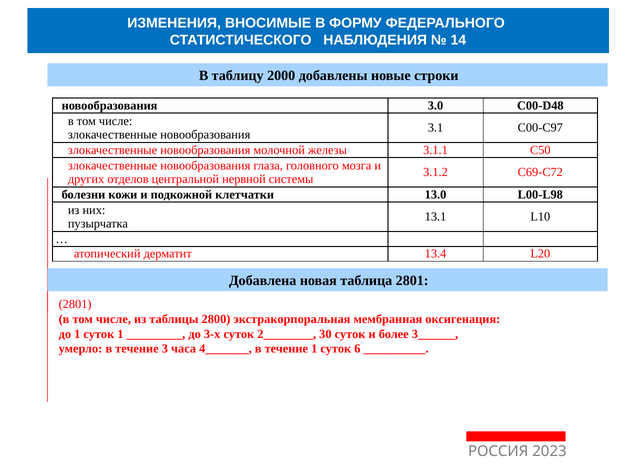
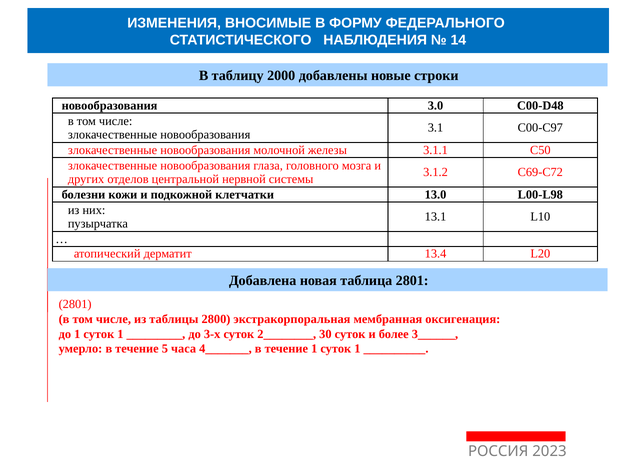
3: 3 -> 5
течение 1 суток 6: 6 -> 1
